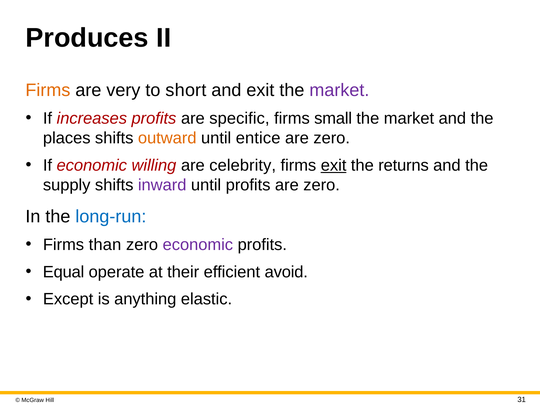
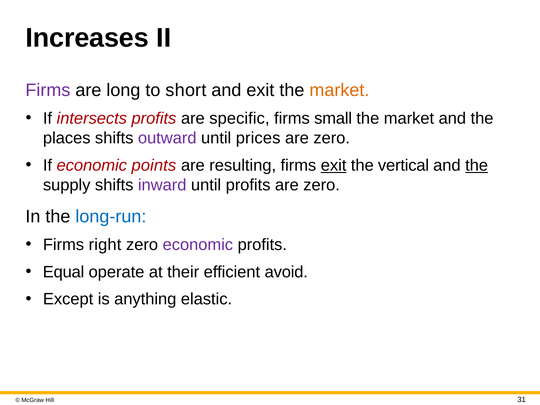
Produces: Produces -> Increases
Firms at (48, 90) colour: orange -> purple
very: very -> long
market at (340, 90) colour: purple -> orange
increases: increases -> intersects
outward colour: orange -> purple
entice: entice -> prices
willing: willing -> points
celebrity: celebrity -> resulting
returns: returns -> vertical
the at (477, 165) underline: none -> present
than: than -> right
